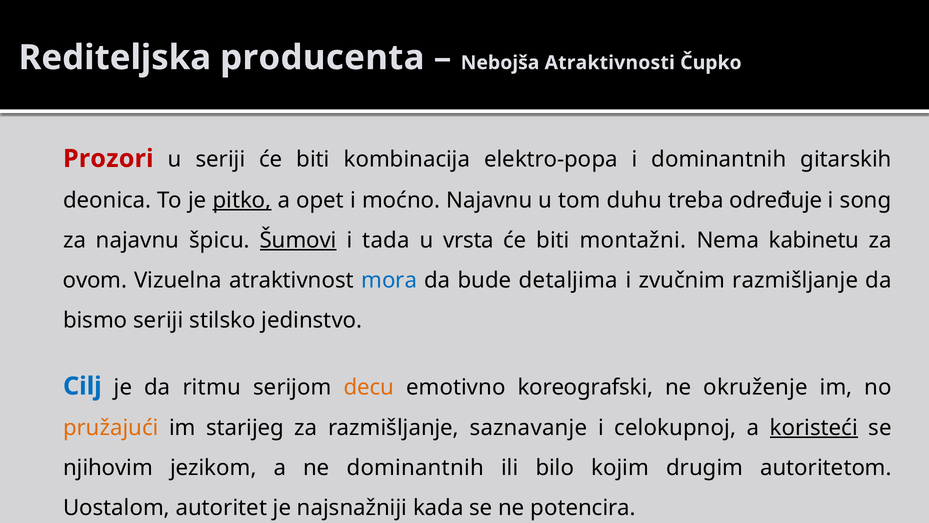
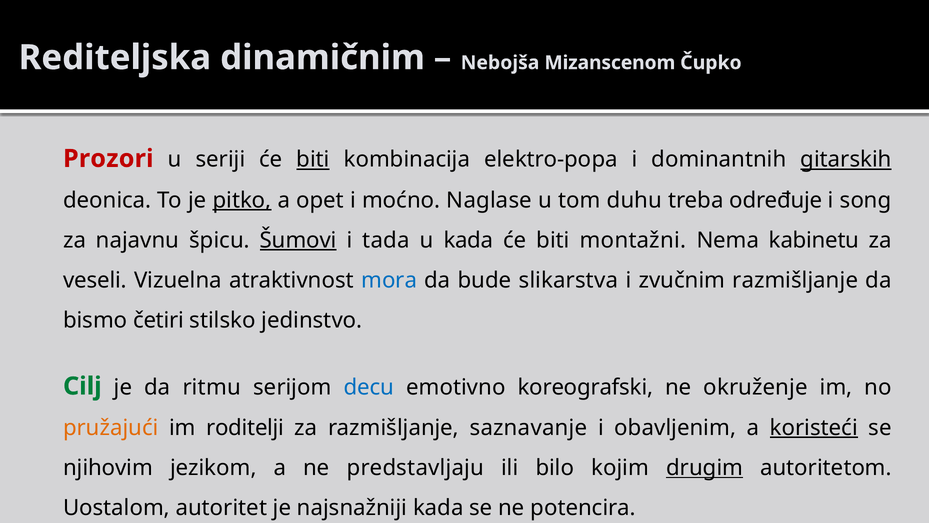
producenta: producenta -> dinamičnim
Atraktivnosti: Atraktivnosti -> Mizanscenom
biti at (313, 159) underline: none -> present
gitarskih underline: none -> present
moćno Najavnu: Najavnu -> Naglase
u vrsta: vrsta -> kada
ovom: ovom -> veseli
detaljima: detaljima -> slikarstva
bismo seriji: seriji -> četiri
Cilj colour: blue -> green
decu colour: orange -> blue
starijeg: starijeg -> roditelji
celokupnoj: celokupnoj -> obavljenim
ne dominantnih: dominantnih -> predstavljaju
drugim underline: none -> present
